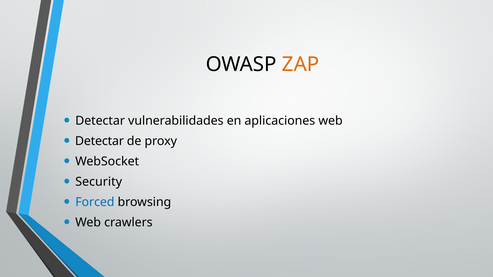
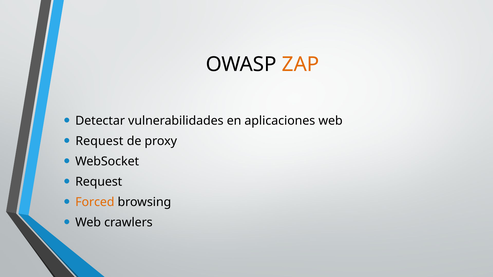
Detectar at (100, 141): Detectar -> Request
Security at (99, 182): Security -> Request
Forced colour: blue -> orange
